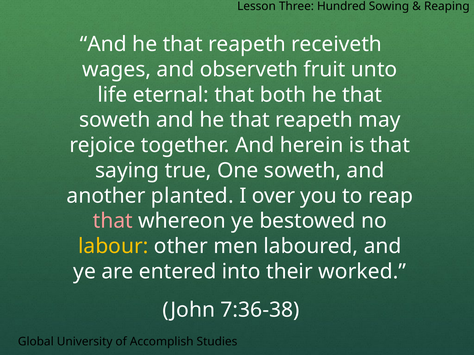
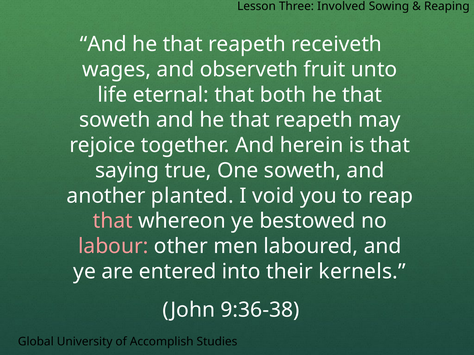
Hundred: Hundred -> Involved
over: over -> void
labour colour: yellow -> pink
worked: worked -> kernels
7:36-38: 7:36-38 -> 9:36-38
